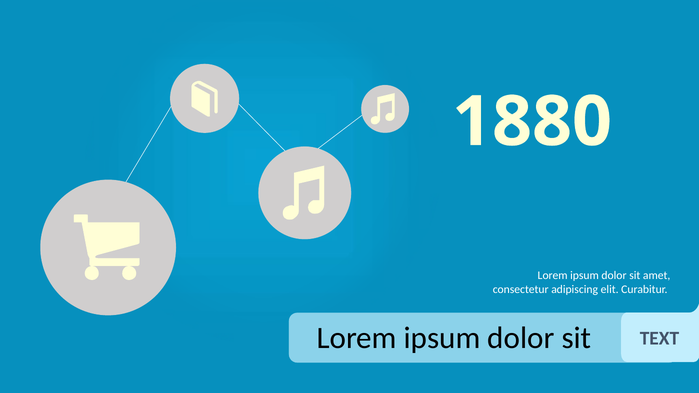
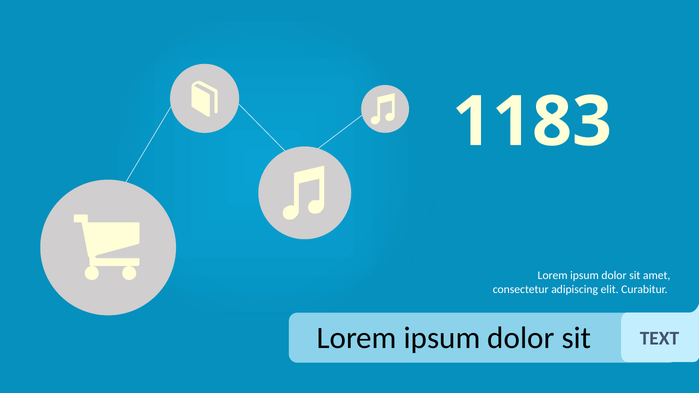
1880: 1880 -> 1183
